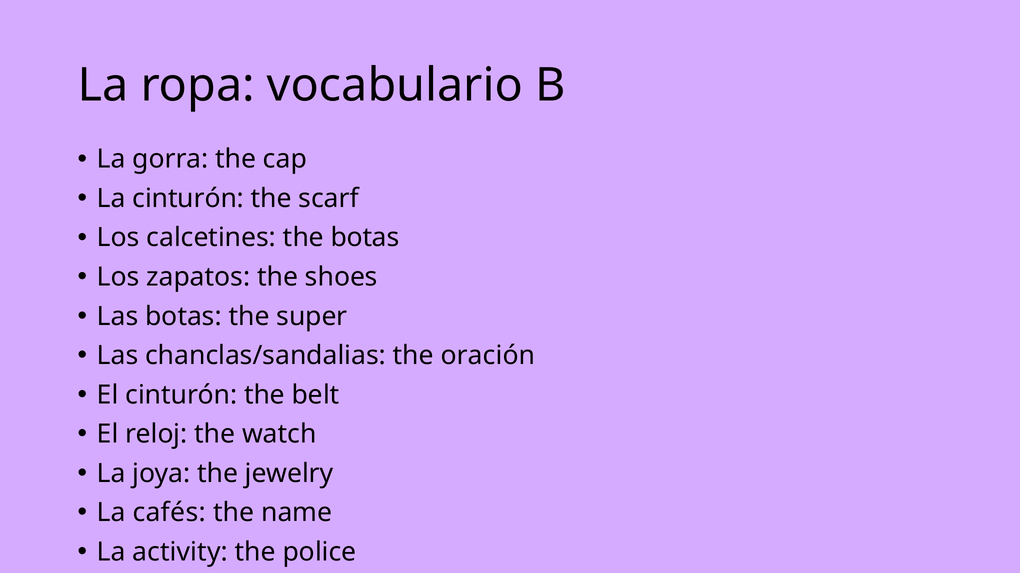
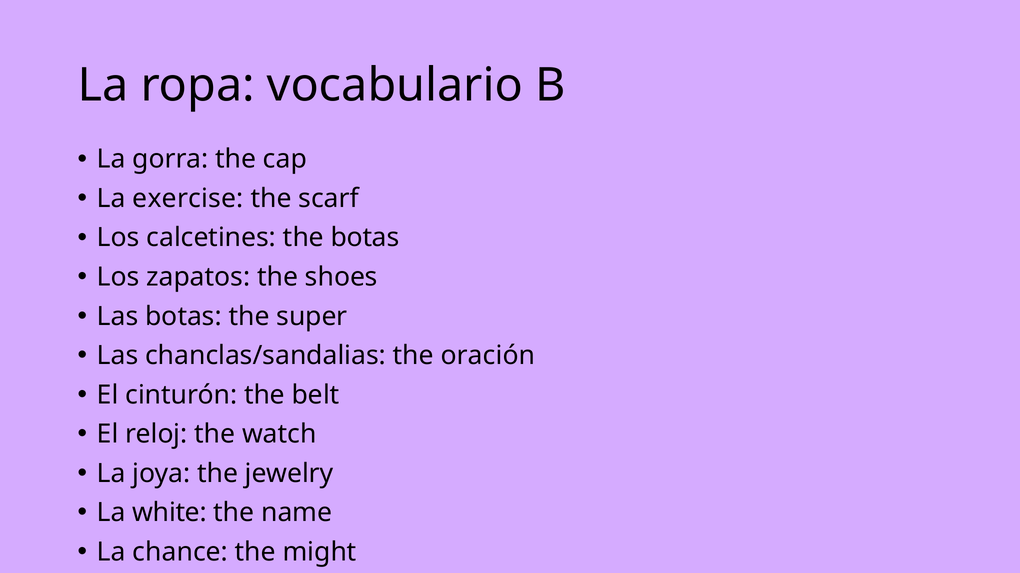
La cinturón: cinturón -> exercise
cafés: cafés -> white
activity: activity -> chance
police: police -> might
